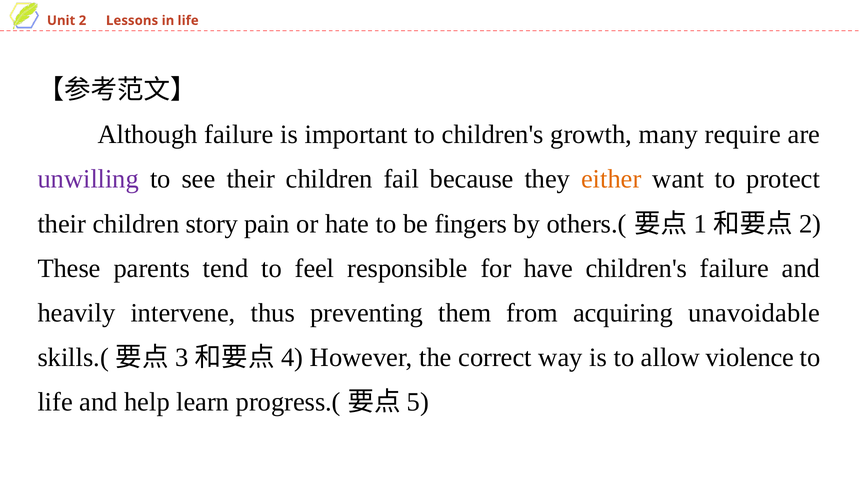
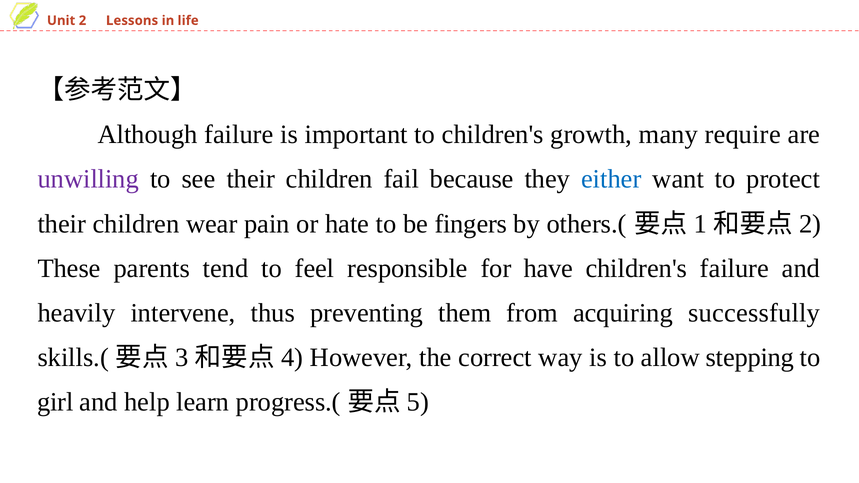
either colour: orange -> blue
story: story -> wear
unavoidable: unavoidable -> successfully
violence: violence -> stepping
life at (55, 402): life -> girl
